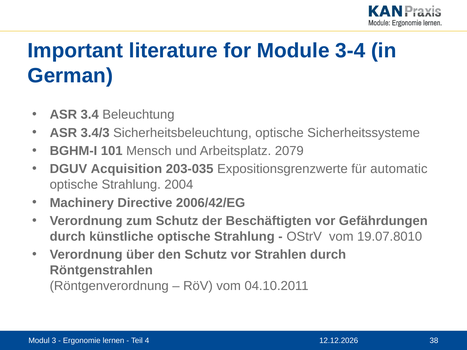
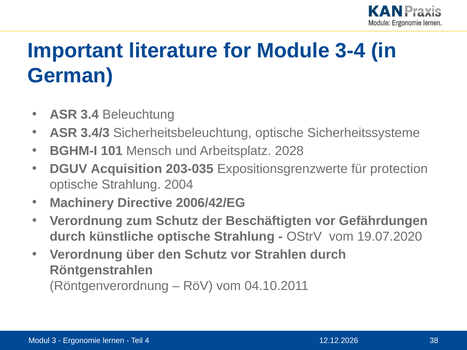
2079: 2079 -> 2028
automatic: automatic -> protection
19.07.8010: 19.07.8010 -> 19.07.2020
